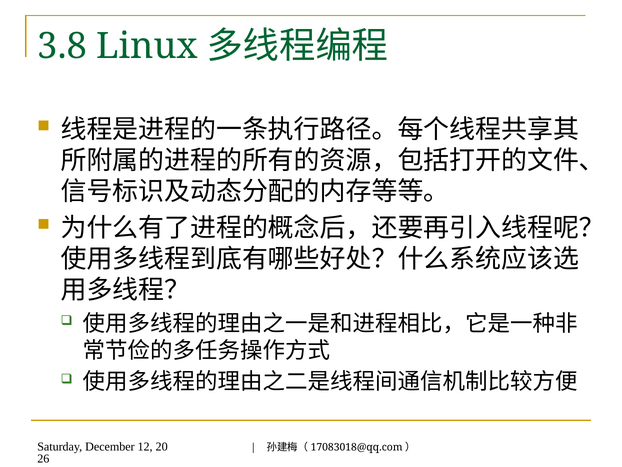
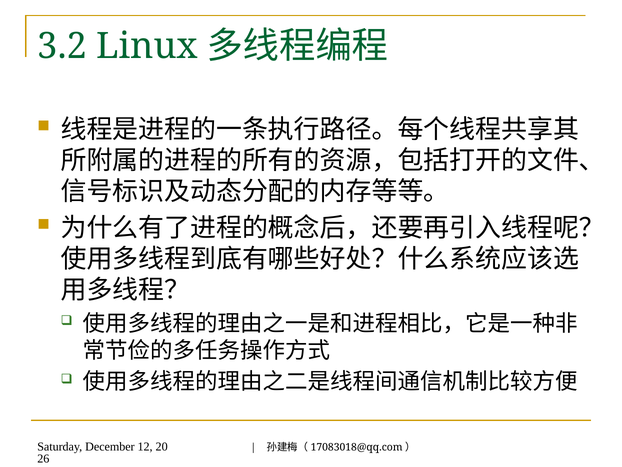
3.8: 3.8 -> 3.2
